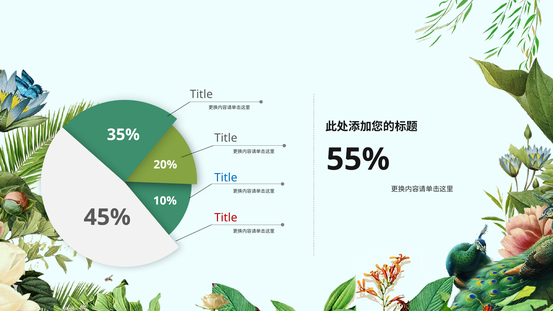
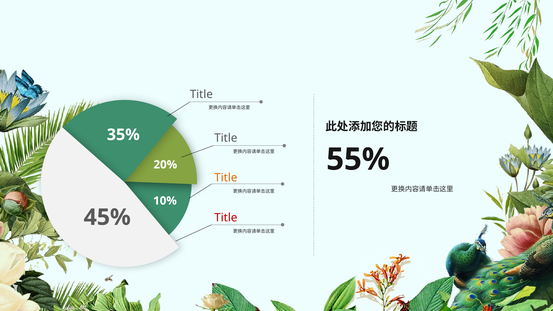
Title at (226, 178) colour: blue -> orange
